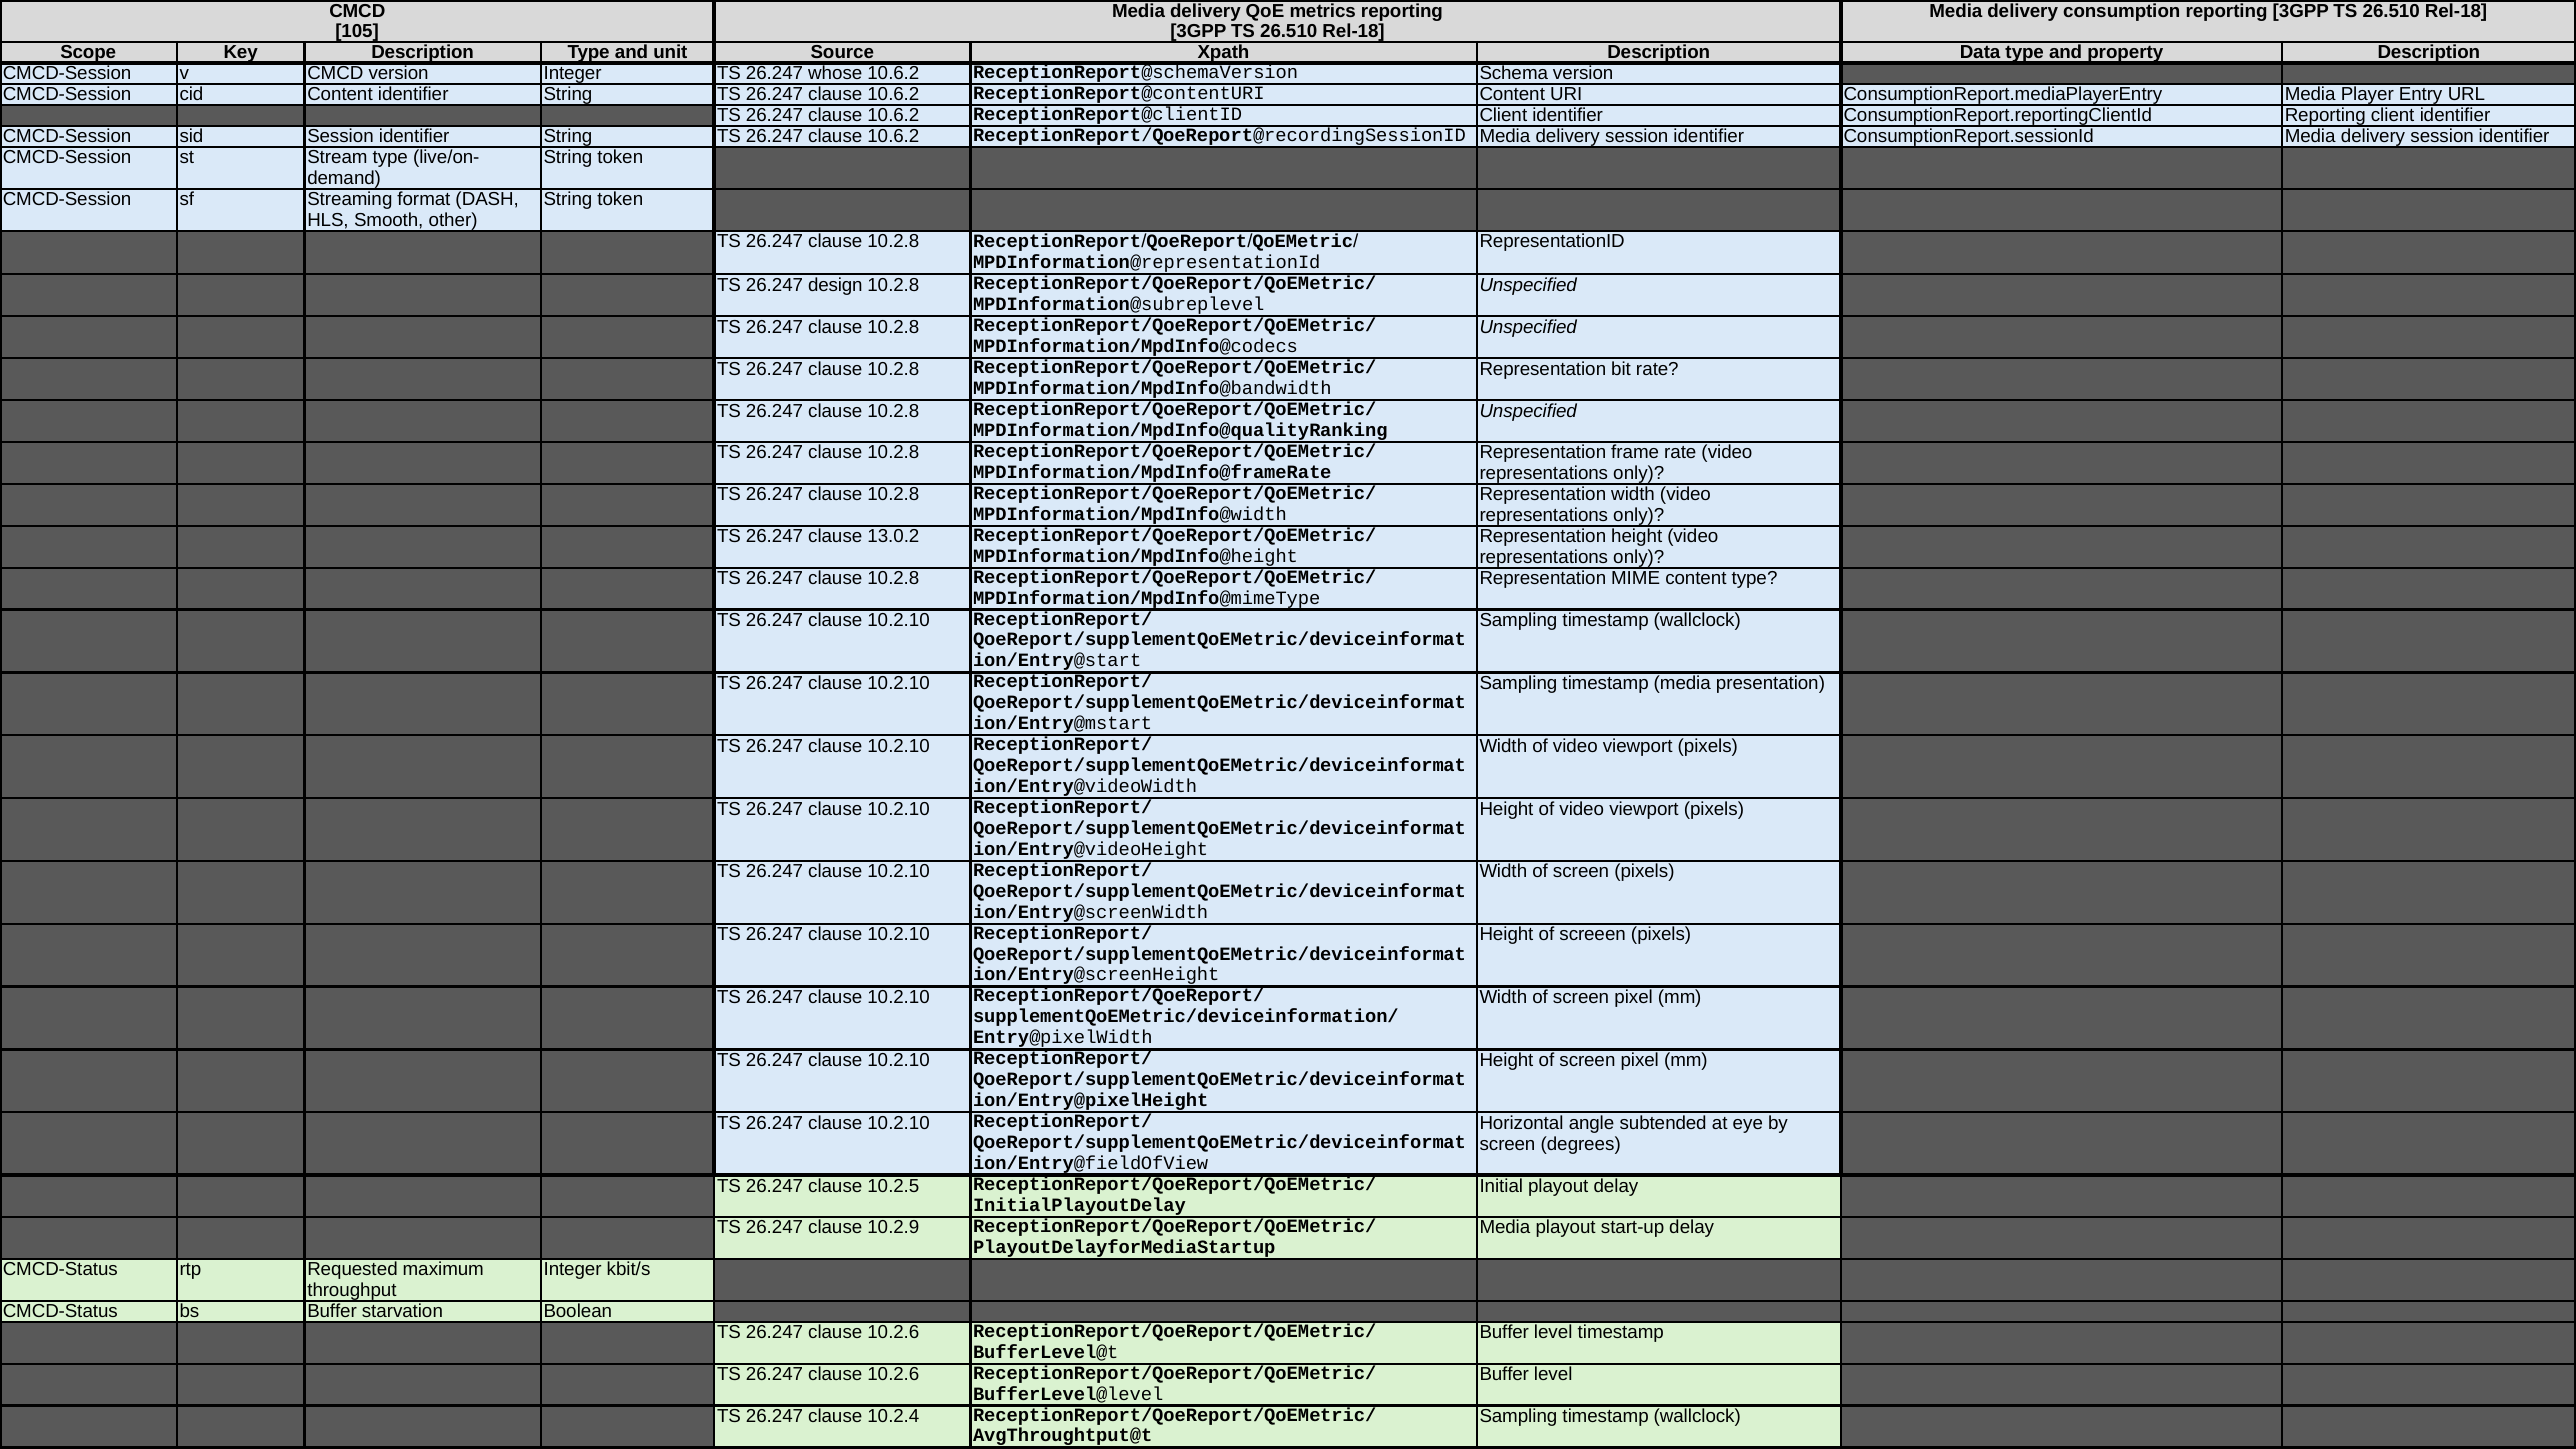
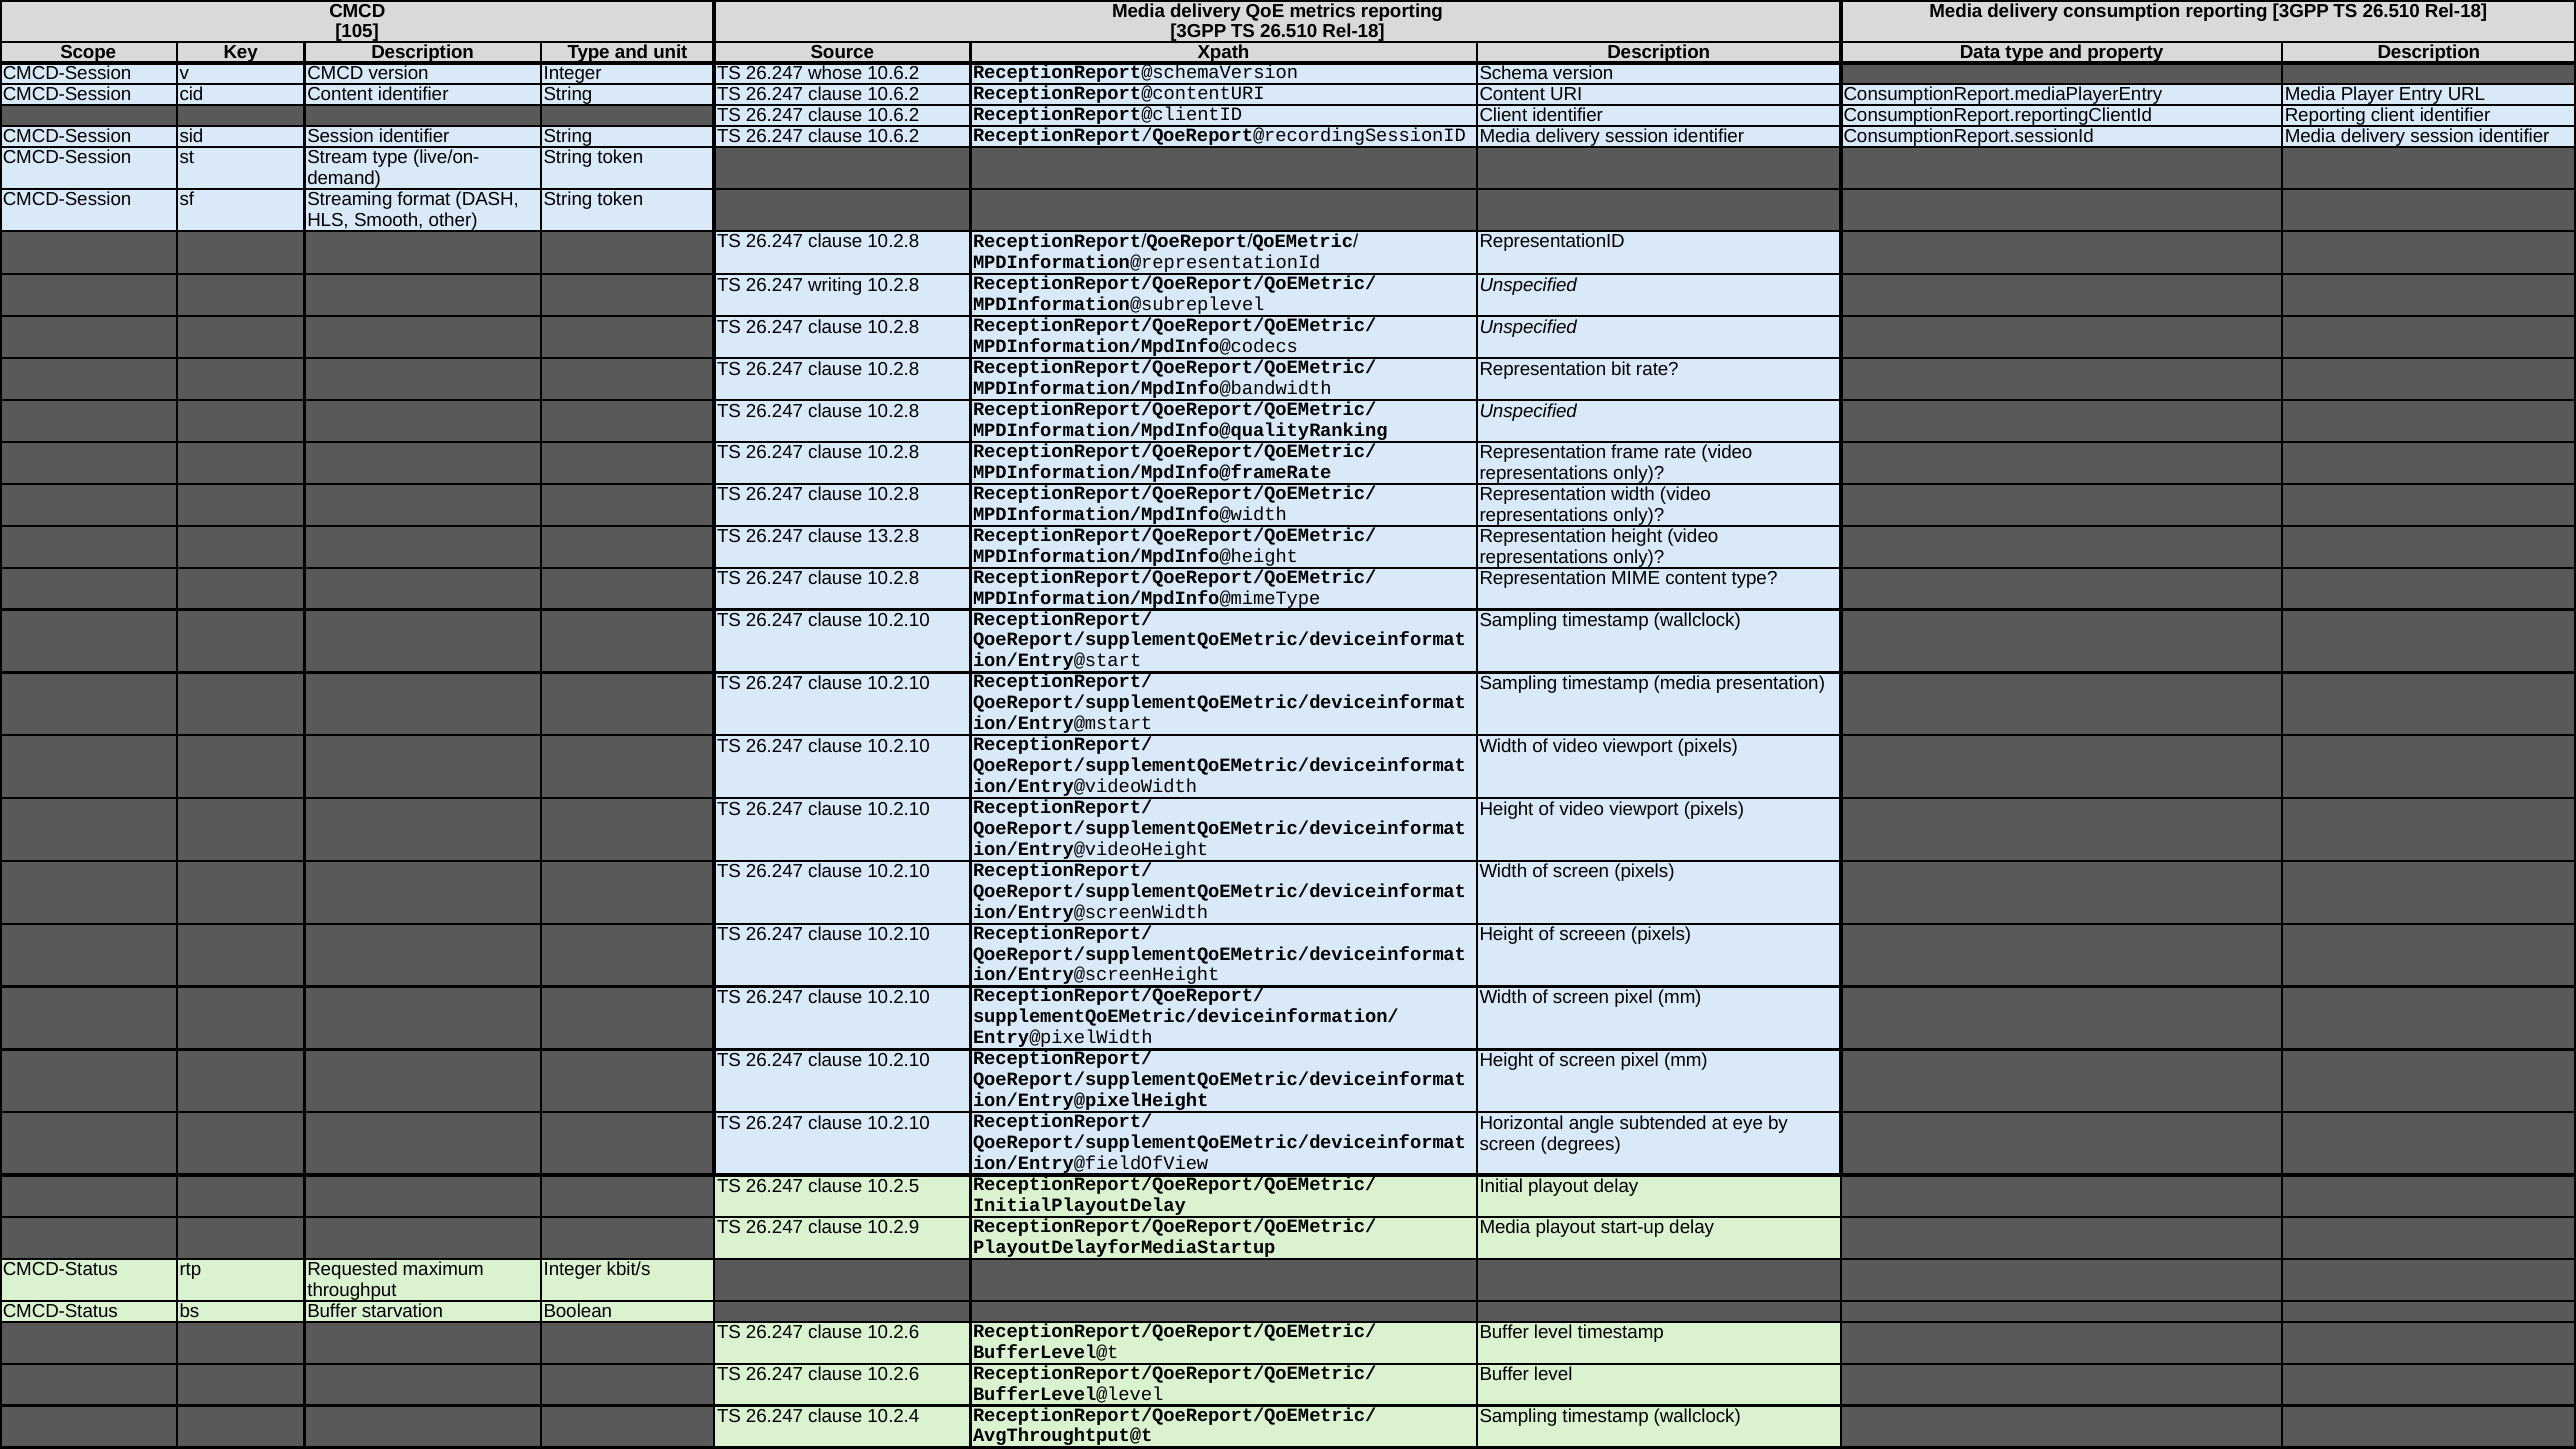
design: design -> writing
13.0.2: 13.0.2 -> 13.2.8
